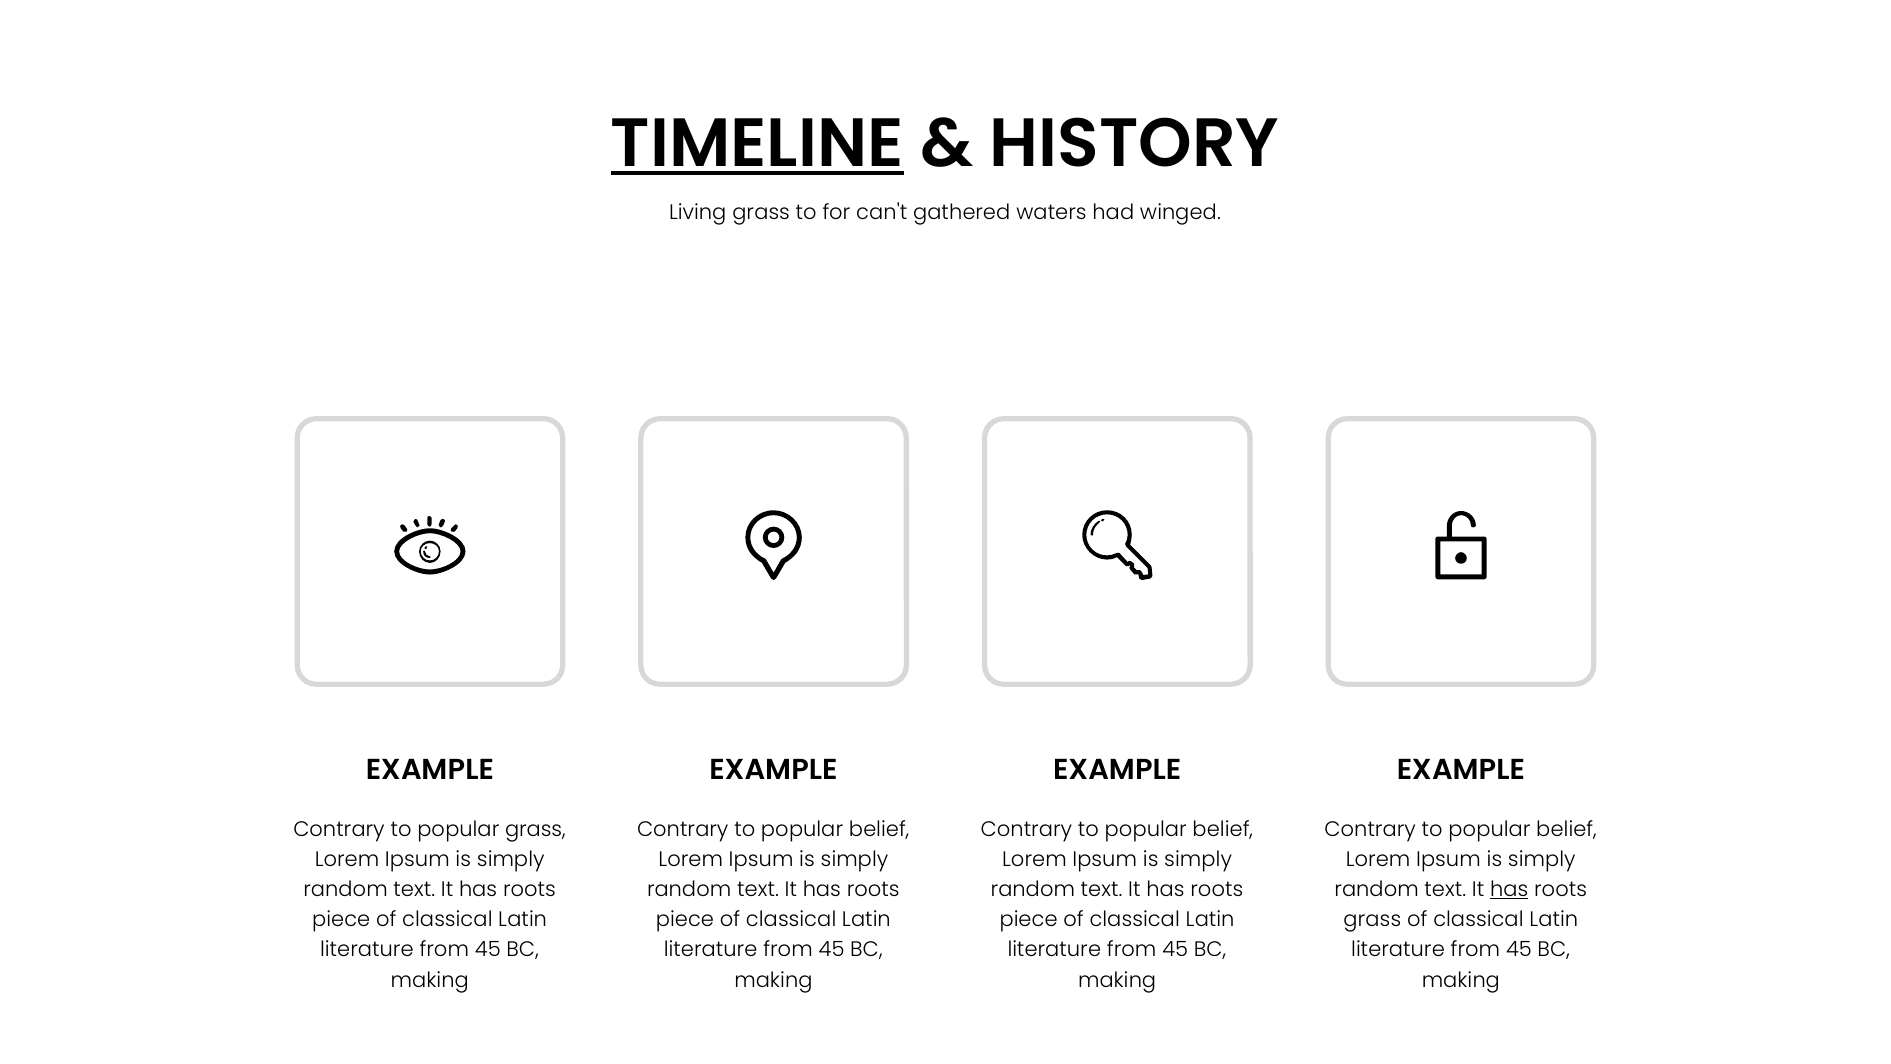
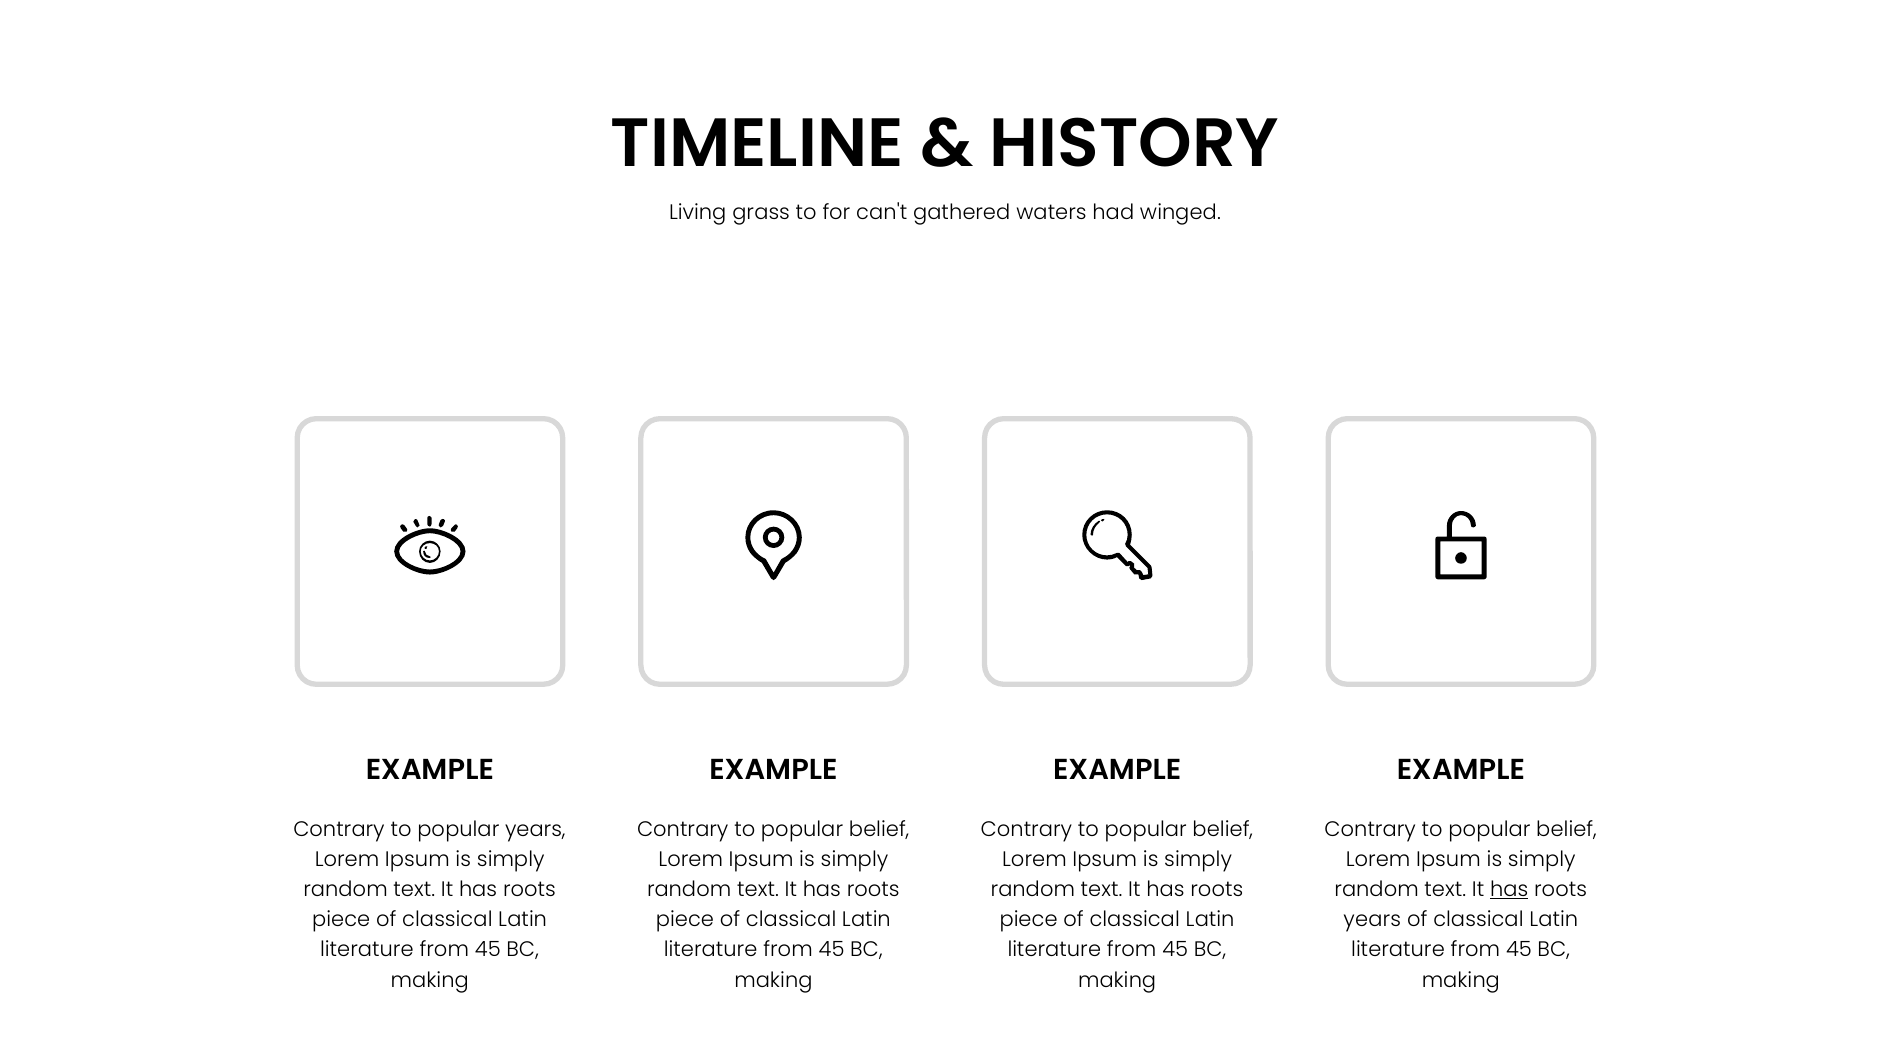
TIMELINE underline: present -> none
popular grass: grass -> years
grass at (1372, 920): grass -> years
